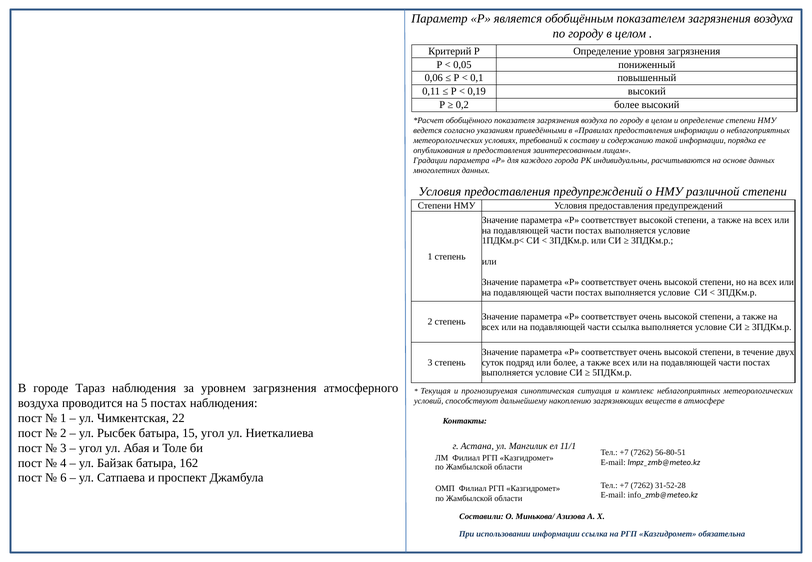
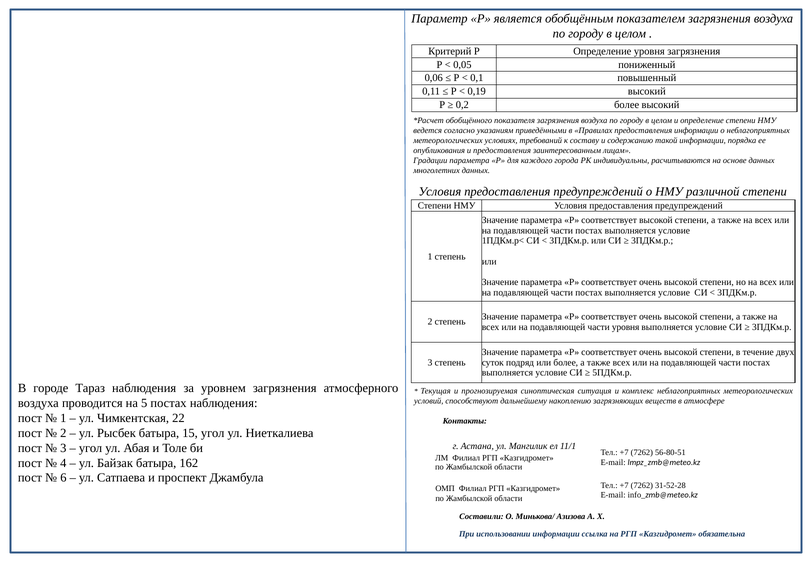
части ссылка: ссылка -> уровня
